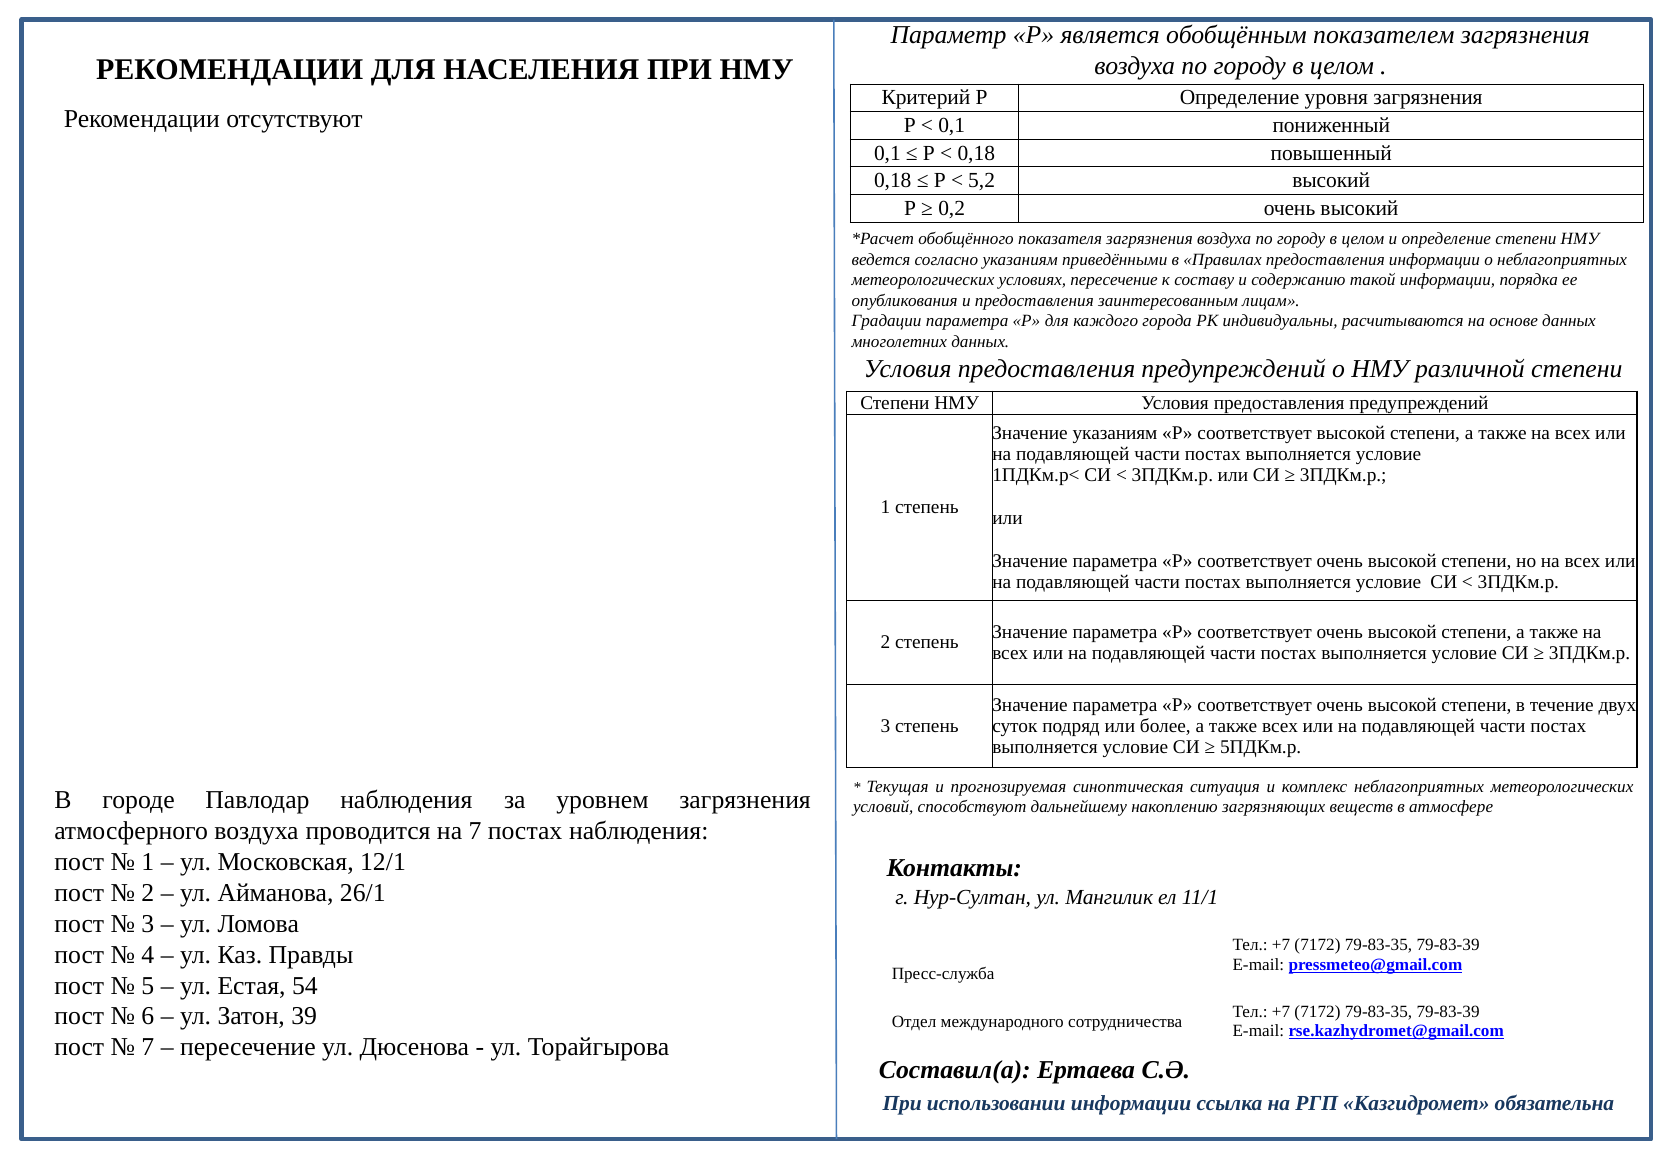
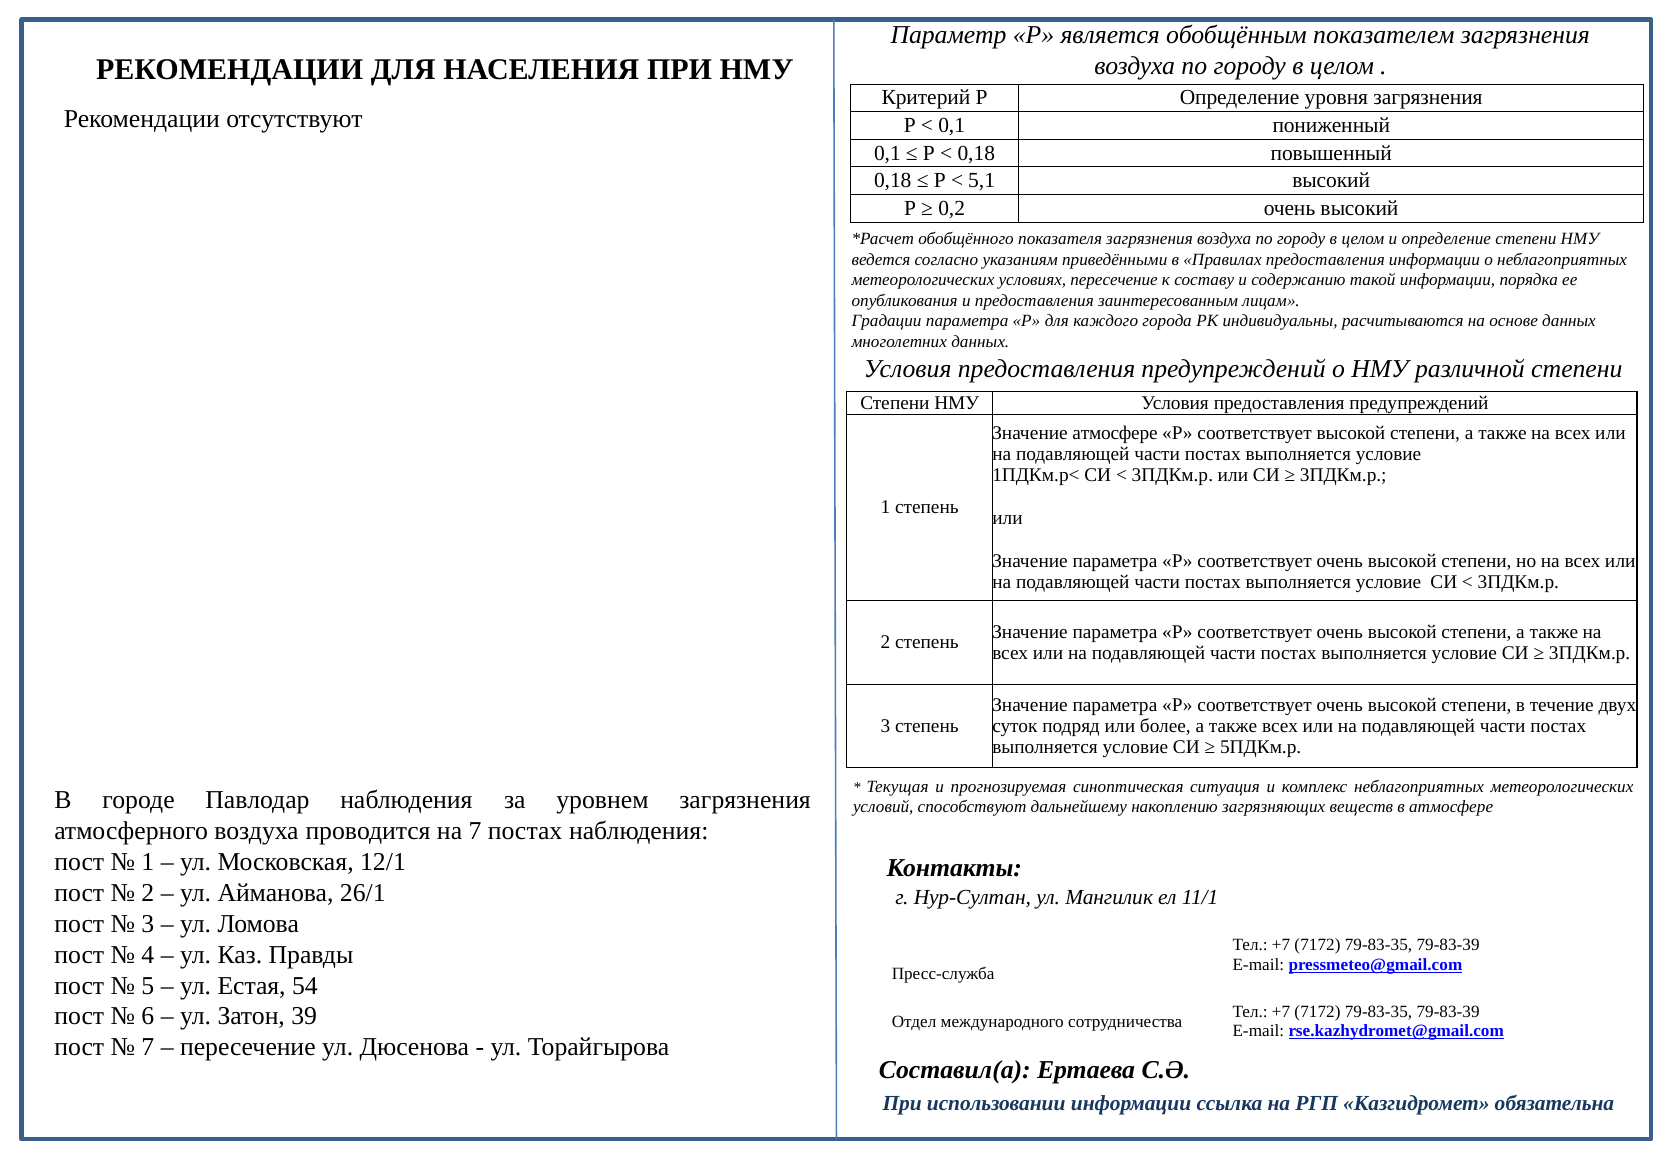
5,2: 5,2 -> 5,1
Значение указаниям: указаниям -> атмосфере
